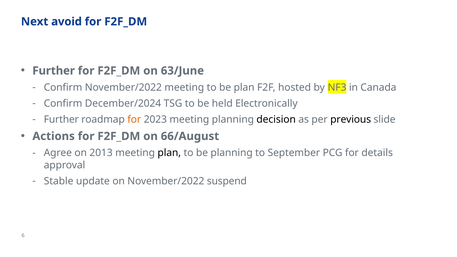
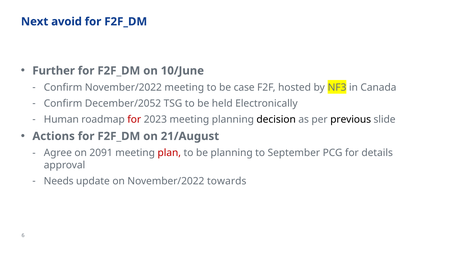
63/June: 63/June -> 10/June
be plan: plan -> case
December/2024: December/2024 -> December/2052
Further at (61, 119): Further -> Human
for at (134, 119) colour: orange -> red
66/August: 66/August -> 21/August
2013: 2013 -> 2091
plan at (169, 153) colour: black -> red
Stable: Stable -> Needs
suspend: suspend -> towards
